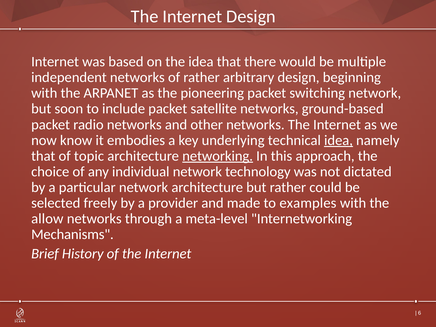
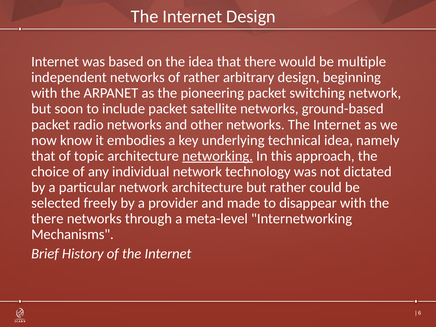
idea at (339, 140) underline: present -> none
examples: examples -> disappear
allow at (47, 219): allow -> there
